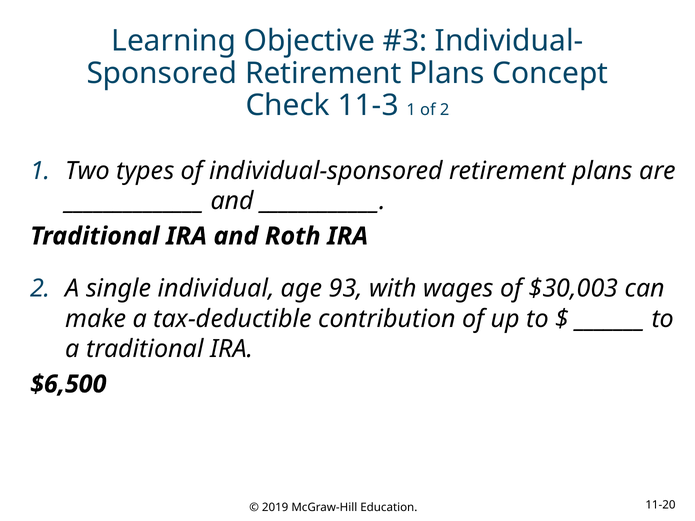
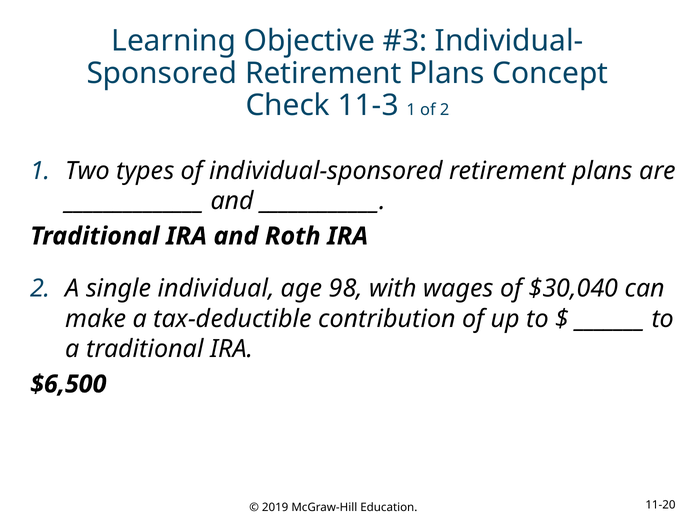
93: 93 -> 98
$30,003: $30,003 -> $30,040
